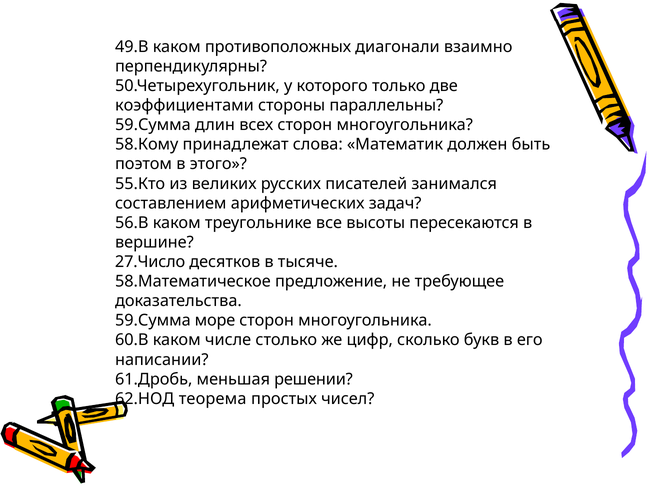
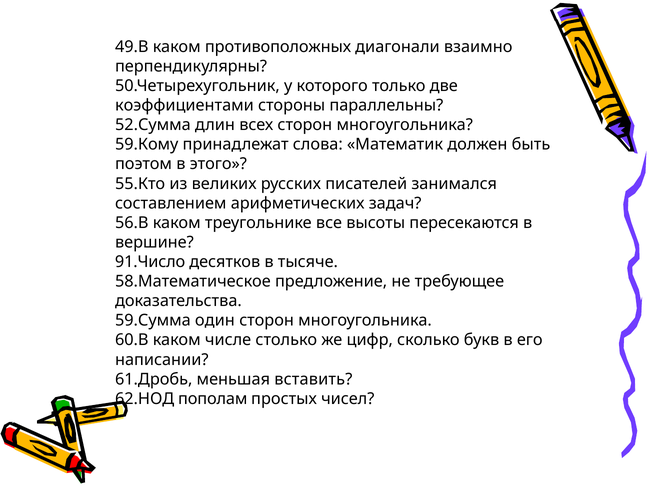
59.Сумма at (153, 125): 59.Сумма -> 52.Сумма
58.Кому: 58.Кому -> 59.Кому
27.Число: 27.Число -> 91.Число
море: море -> один
решении: решении -> вставить
теорема: теорема -> пополам
